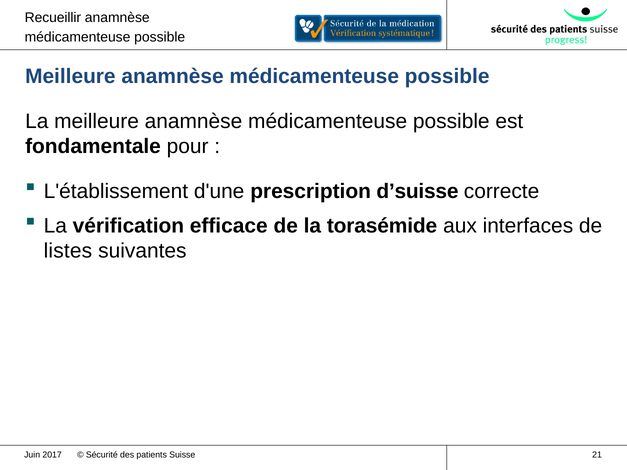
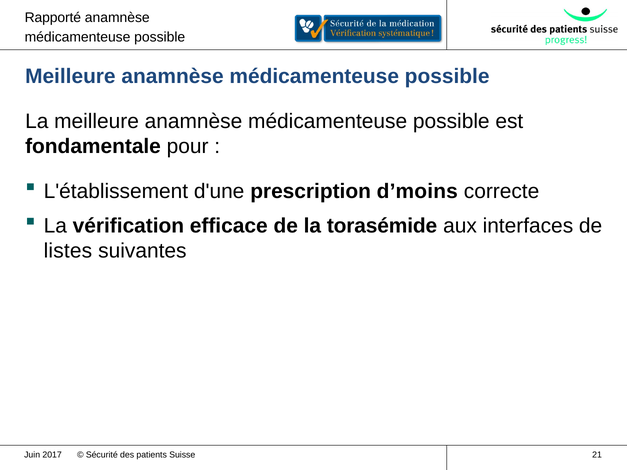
Recueillir: Recueillir -> Rapporté
d’suisse: d’suisse -> d’moins
